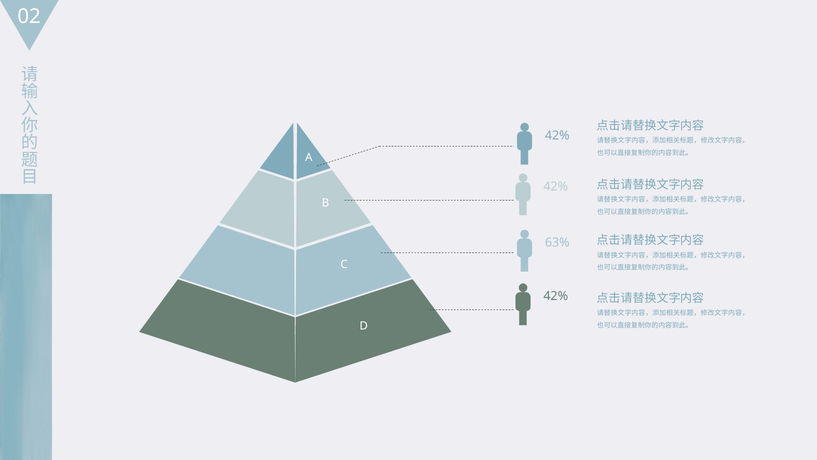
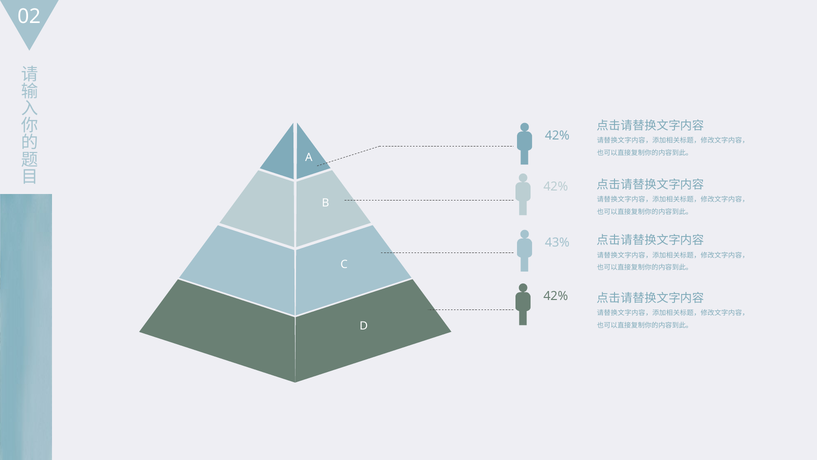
63%: 63% -> 43%
